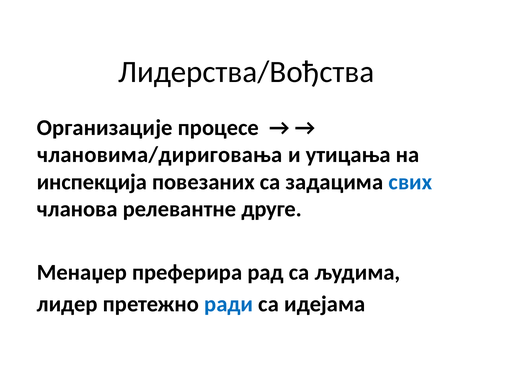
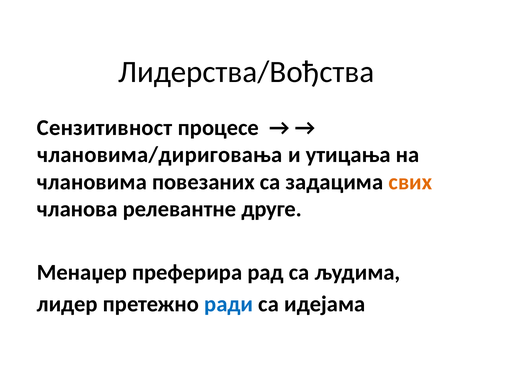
Организације: Организације -> Сензитивност
инспекција: инспекција -> члановима
свих colour: blue -> orange
